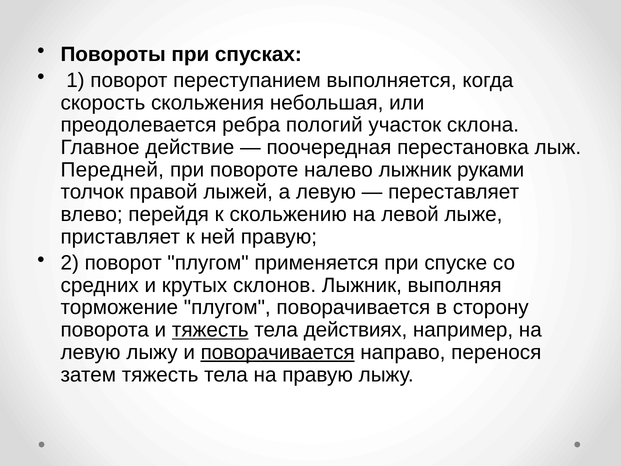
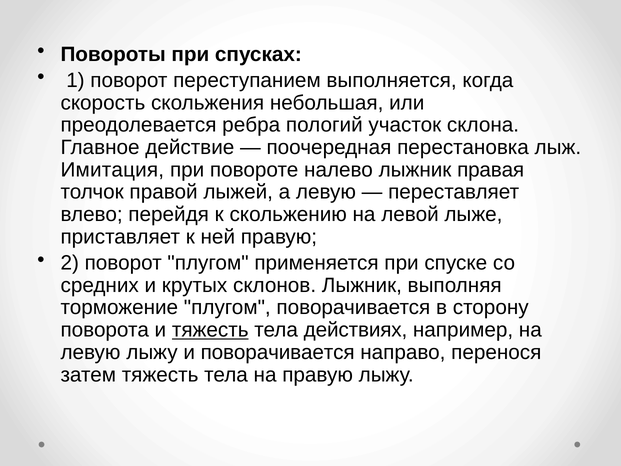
Передней: Передней -> Имитация
руками: руками -> правая
поворачивается at (278, 352) underline: present -> none
